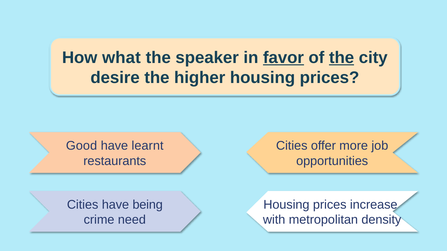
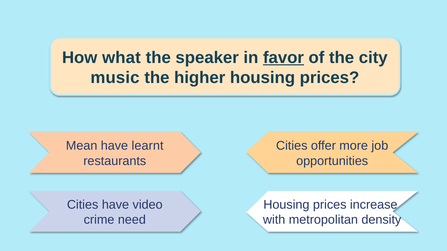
the at (342, 58) underline: present -> none
desire: desire -> music
Good: Good -> Mean
being: being -> video
